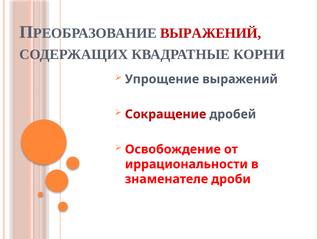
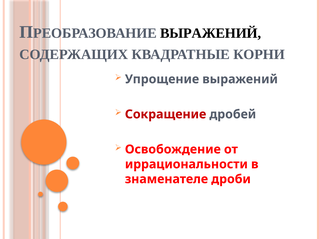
ВЫРАЖЕНИЙ at (211, 33) colour: red -> black
